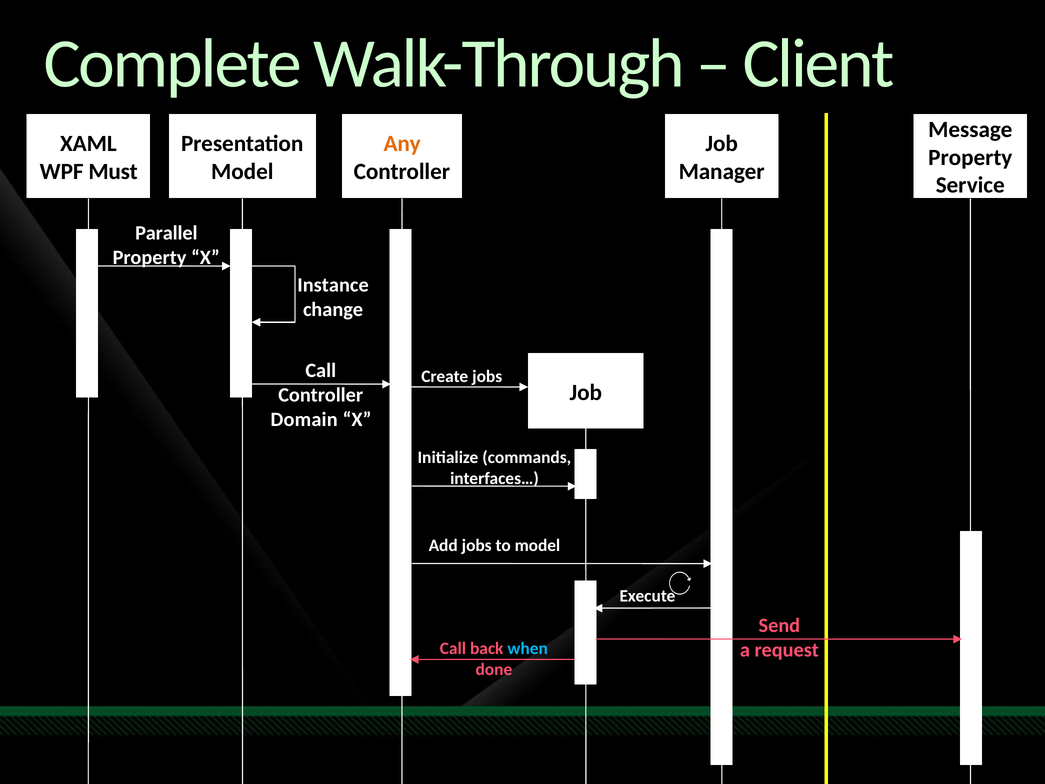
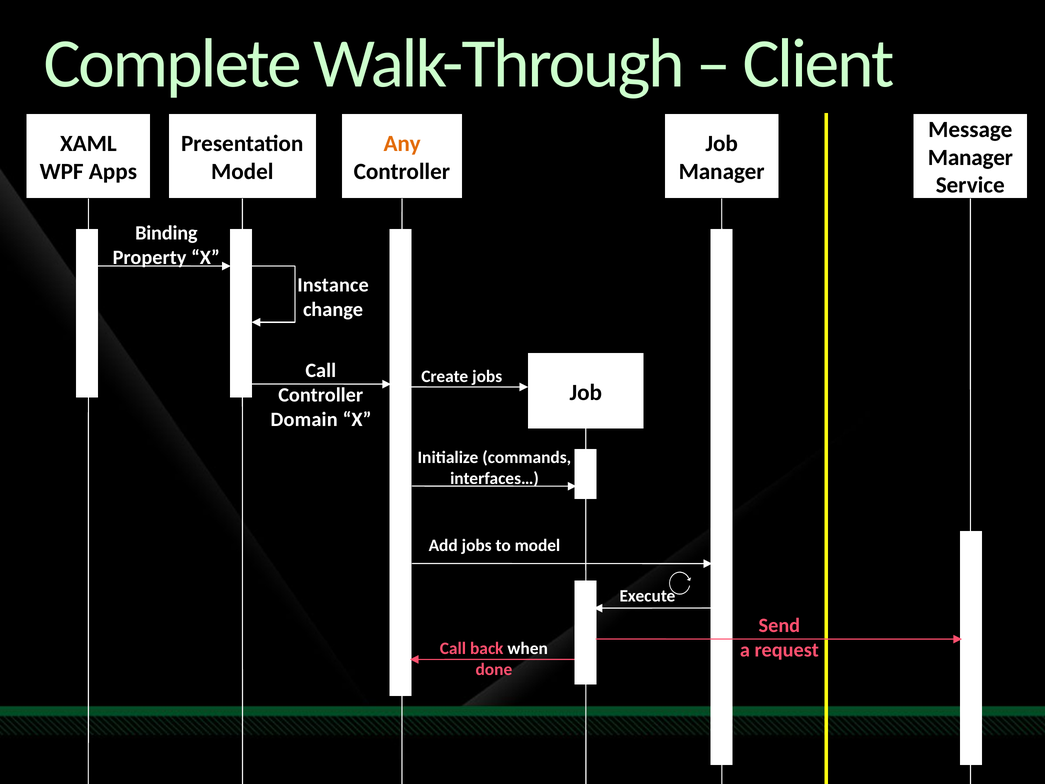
Property at (970, 157): Property -> Manager
Must: Must -> Apps
Parallel: Parallel -> Binding
when colour: light blue -> white
